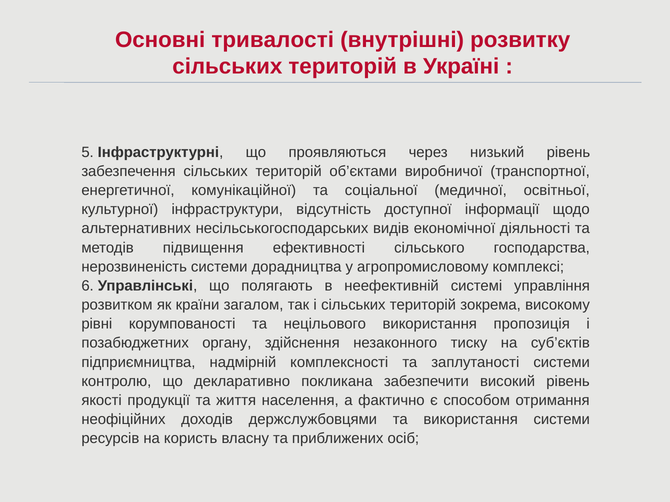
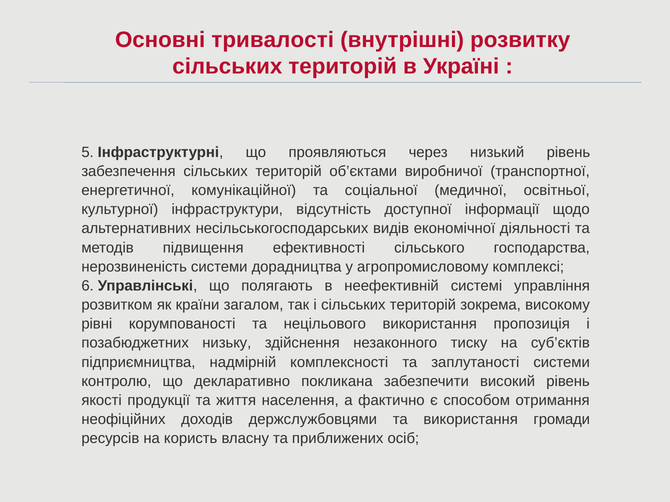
органу: органу -> низьку
використання системи: системи -> громади
